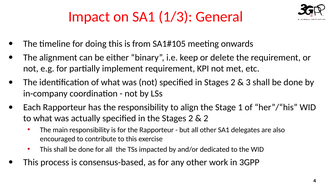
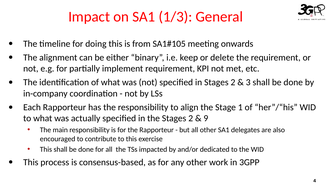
2 at (206, 118): 2 -> 9
